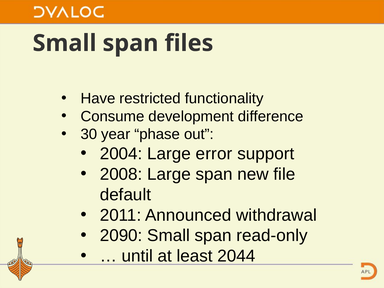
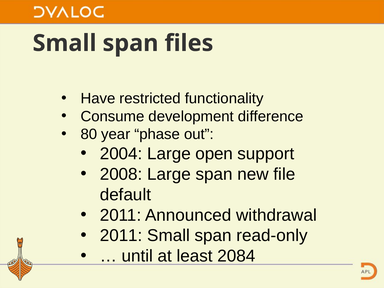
30: 30 -> 80
error: error -> open
2090 at (121, 236): 2090 -> 2011
2044: 2044 -> 2084
